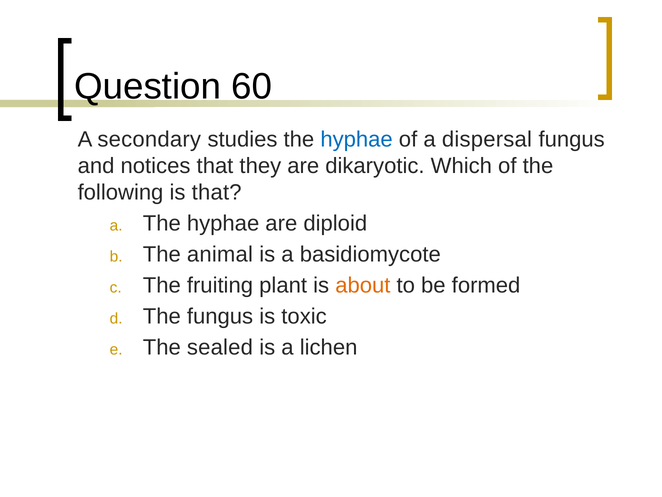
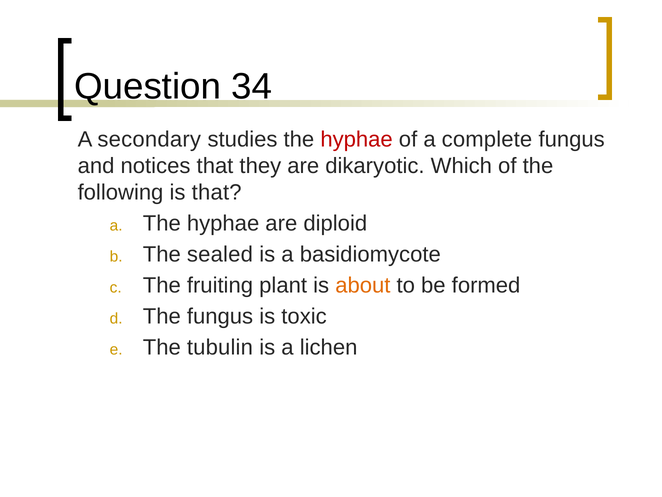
60: 60 -> 34
hyphae at (357, 139) colour: blue -> red
dispersal: dispersal -> complete
animal: animal -> sealed
sealed: sealed -> tubulin
